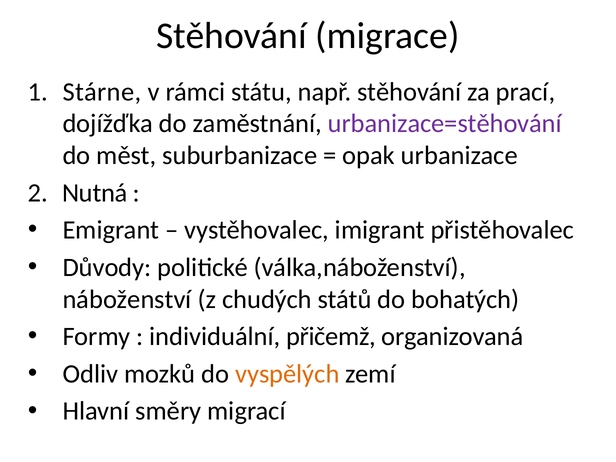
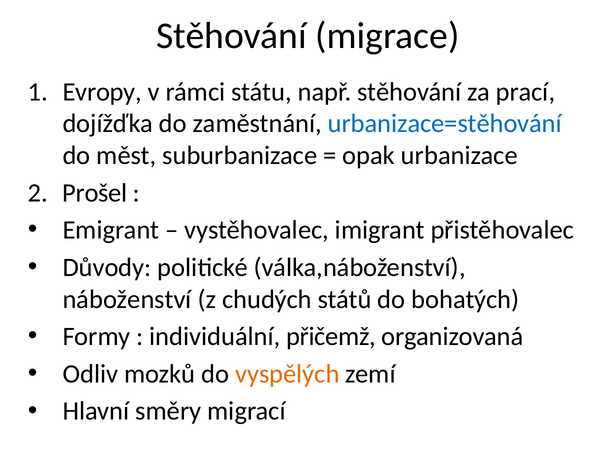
Stárne: Stárne -> Evropy
urbanizace=stěhování colour: purple -> blue
Nutná: Nutná -> Prošel
